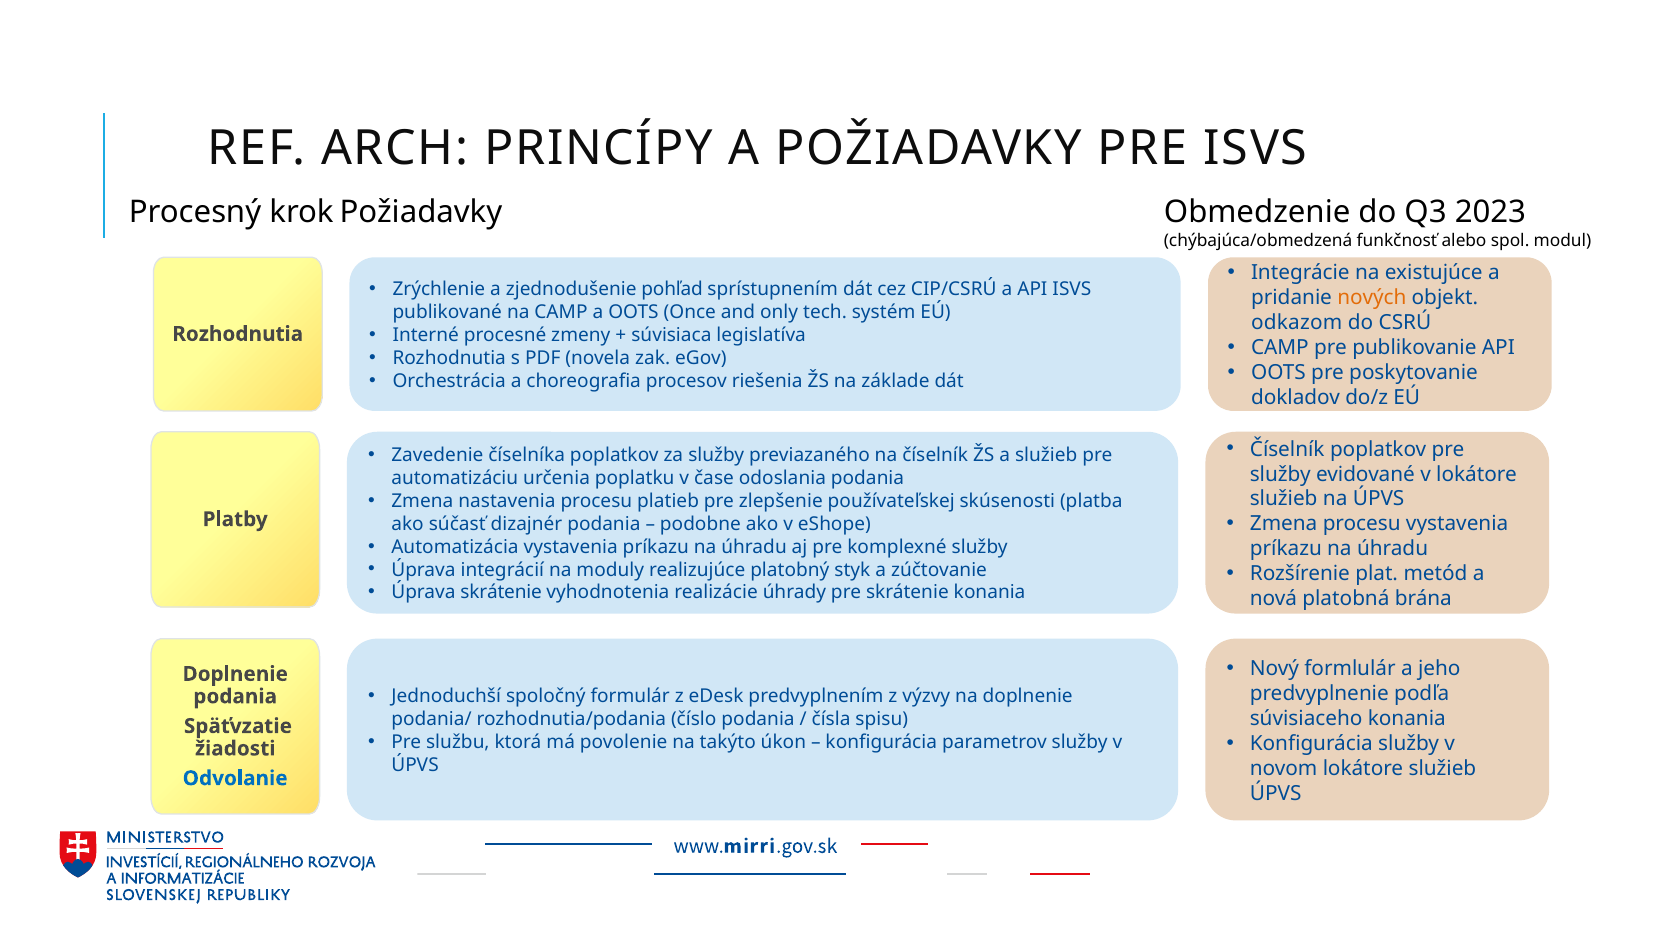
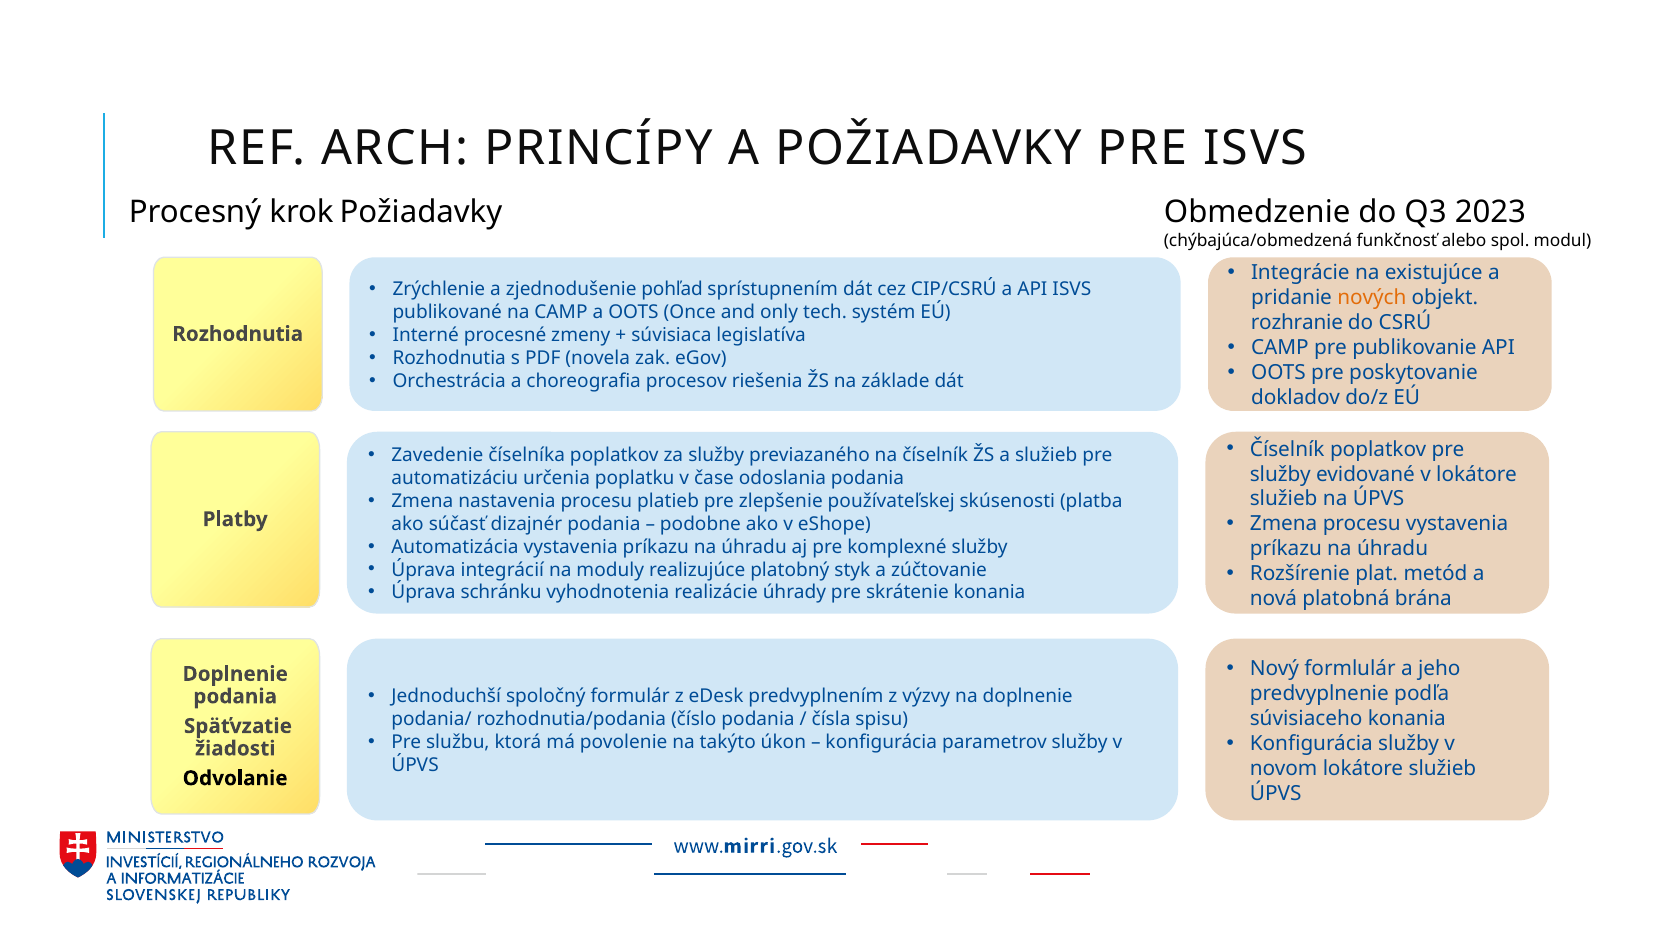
odkazom: odkazom -> rozhranie
skrátenie at (501, 592): skrátenie -> schránku
Odvolanie colour: blue -> black
